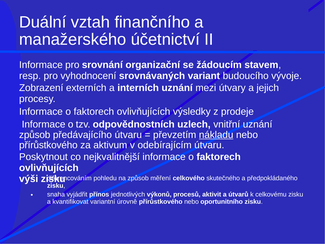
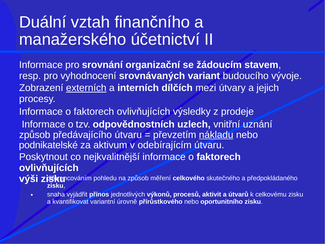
externích underline: none -> present
interních uznání: uznání -> dílčích
přírůstkového at (48, 145): přírůstkového -> podnikatelské
